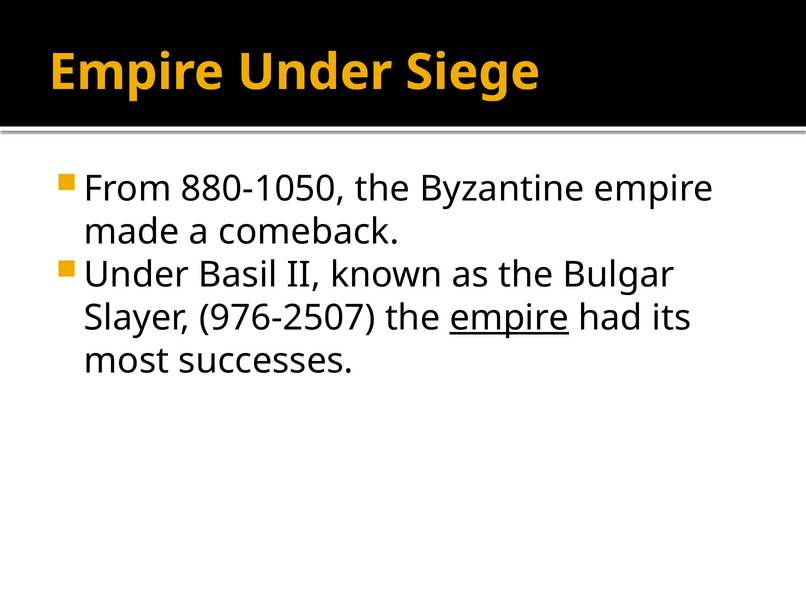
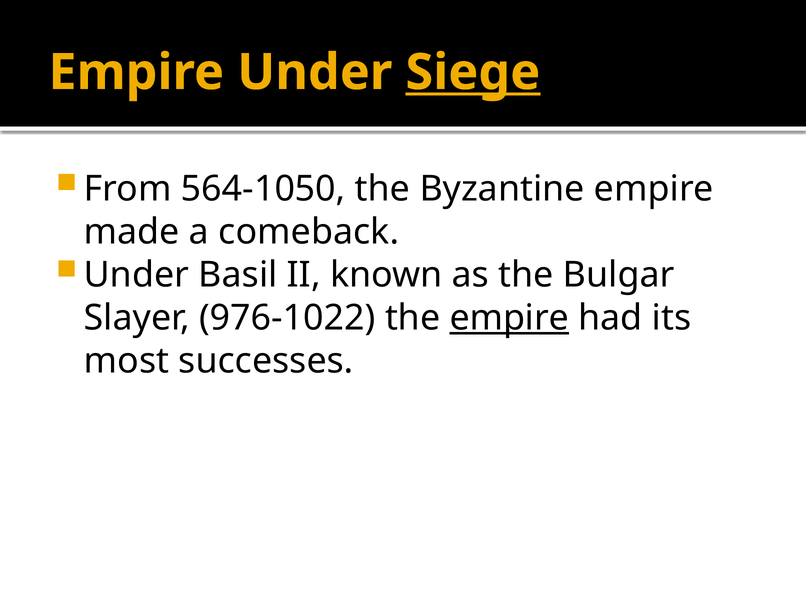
Siege underline: none -> present
880-1050: 880-1050 -> 564-1050
976-2507: 976-2507 -> 976-1022
